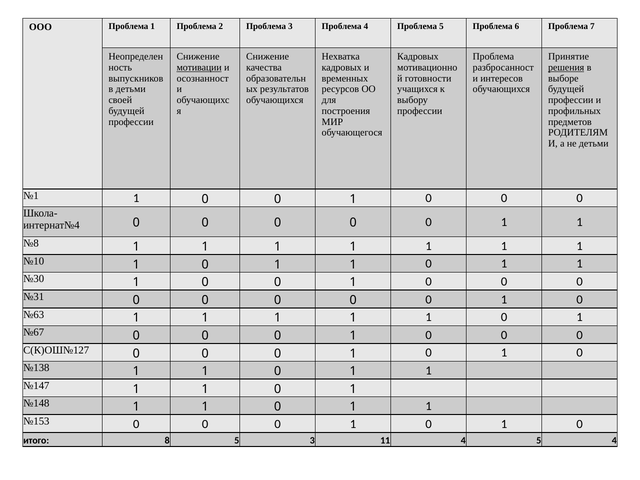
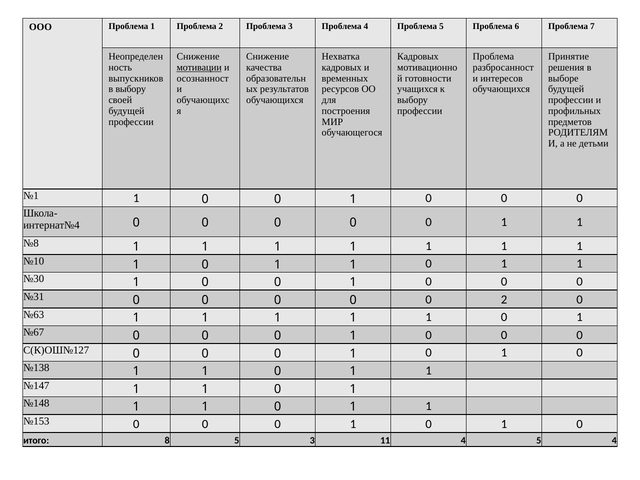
решения underline: present -> none
в детьми: детьми -> выбору
1 at (504, 299): 1 -> 2
